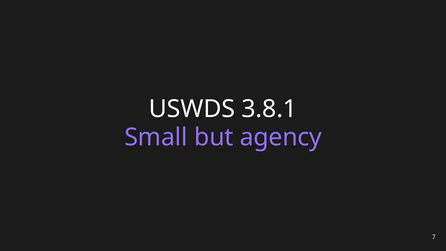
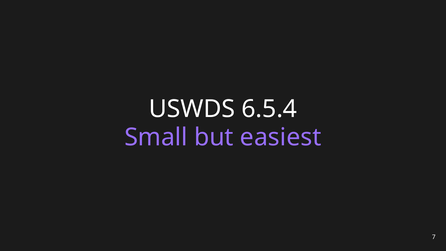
3.8.1: 3.8.1 -> 6.5.4
agency: agency -> easiest
